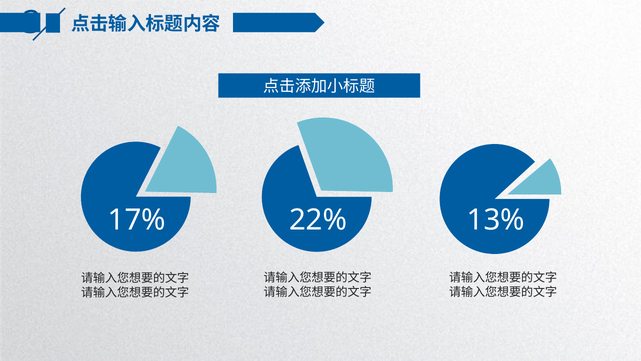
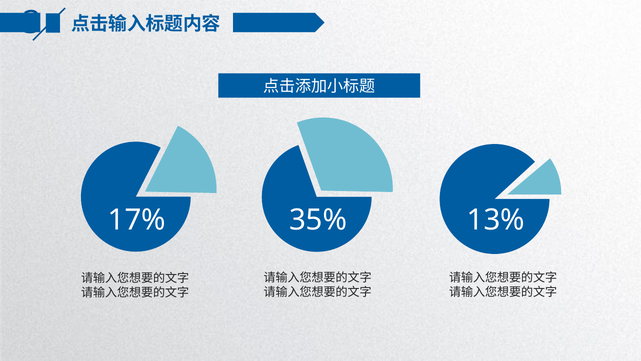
22%: 22% -> 35%
